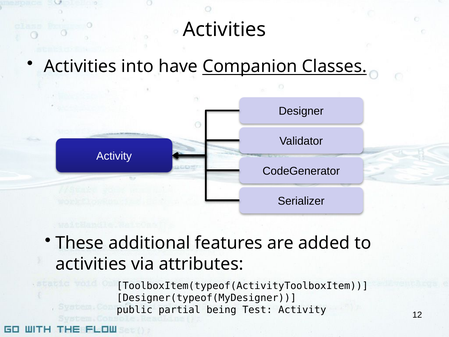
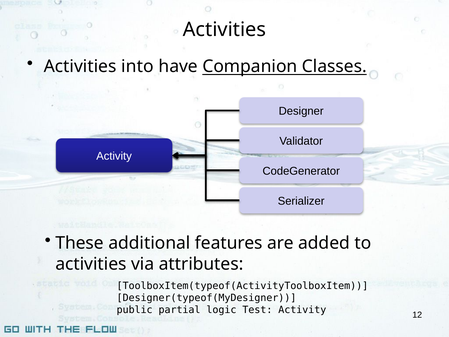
being: being -> logic
